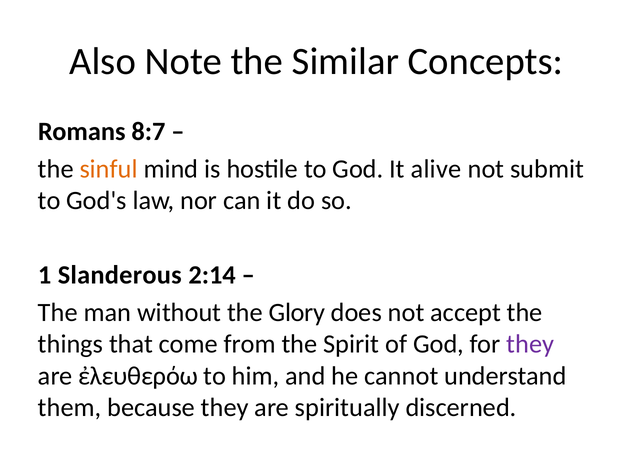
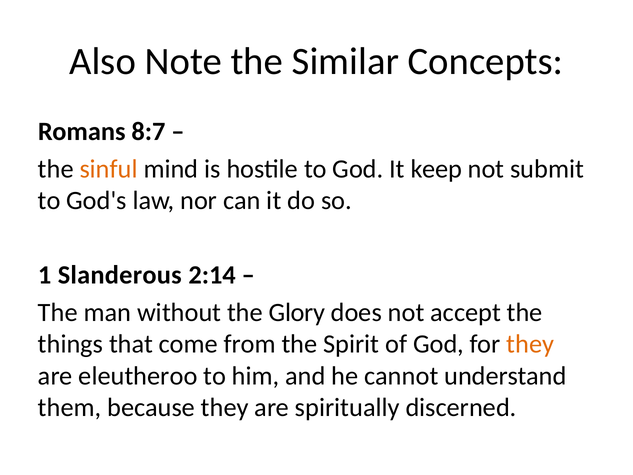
alive: alive -> keep
they at (530, 344) colour: purple -> orange
ἐλευθερόω: ἐλευθερόω -> eleutheroo
